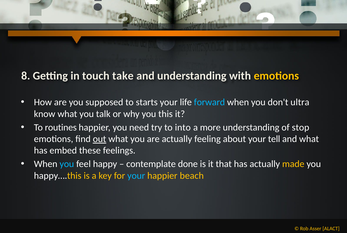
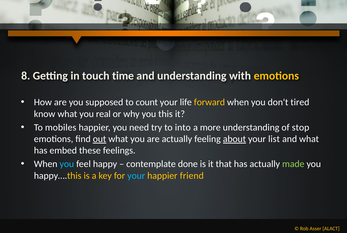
take: take -> time
starts: starts -> count
forward colour: light blue -> yellow
ultra: ultra -> tired
talk: talk -> real
routines: routines -> mobiles
about underline: none -> present
tell: tell -> list
made colour: yellow -> light green
beach: beach -> friend
